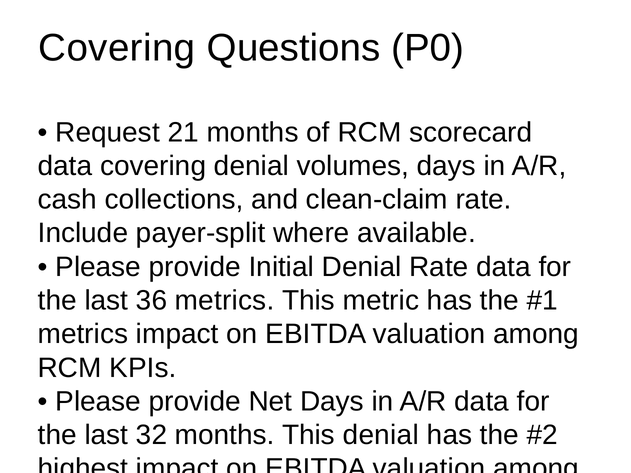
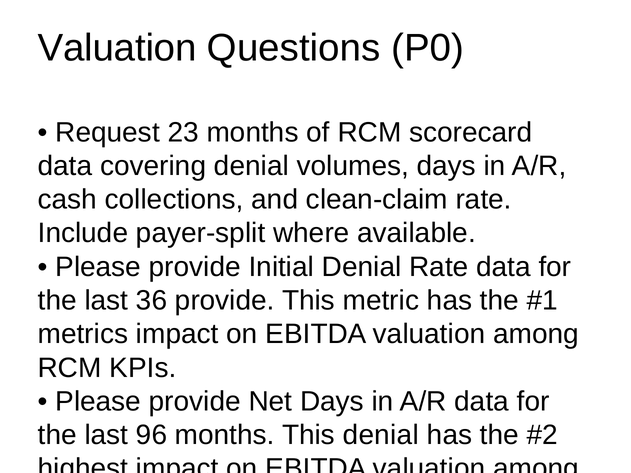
Covering at (117, 48): Covering -> Valuation
21: 21 -> 23
36 metrics: metrics -> provide
32: 32 -> 96
